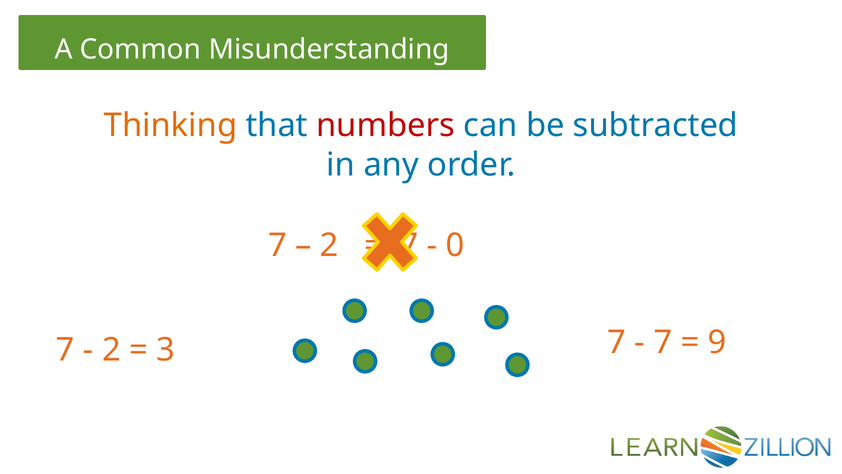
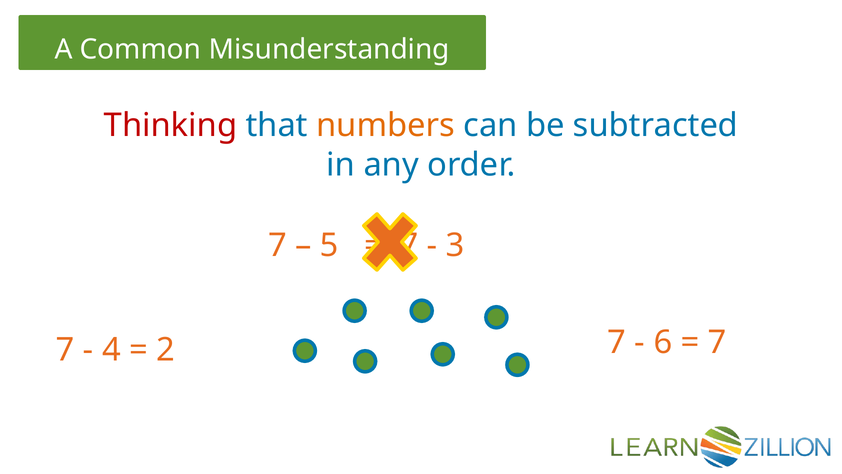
Thinking colour: orange -> red
numbers colour: red -> orange
2 at (329, 245): 2 -> 5
0: 0 -> 3
2 at (111, 349): 2 -> 4
3: 3 -> 2
7 at (663, 342): 7 -> 6
9 at (717, 342): 9 -> 7
